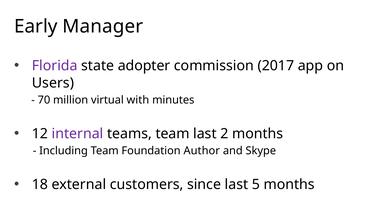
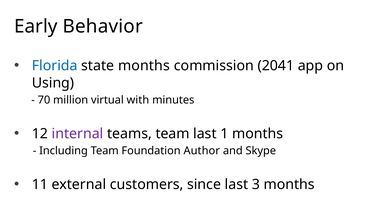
Manager: Manager -> Behavior
Florida colour: purple -> blue
state adopter: adopter -> months
2017: 2017 -> 2041
Users: Users -> Using
2: 2 -> 1
18: 18 -> 11
5: 5 -> 3
